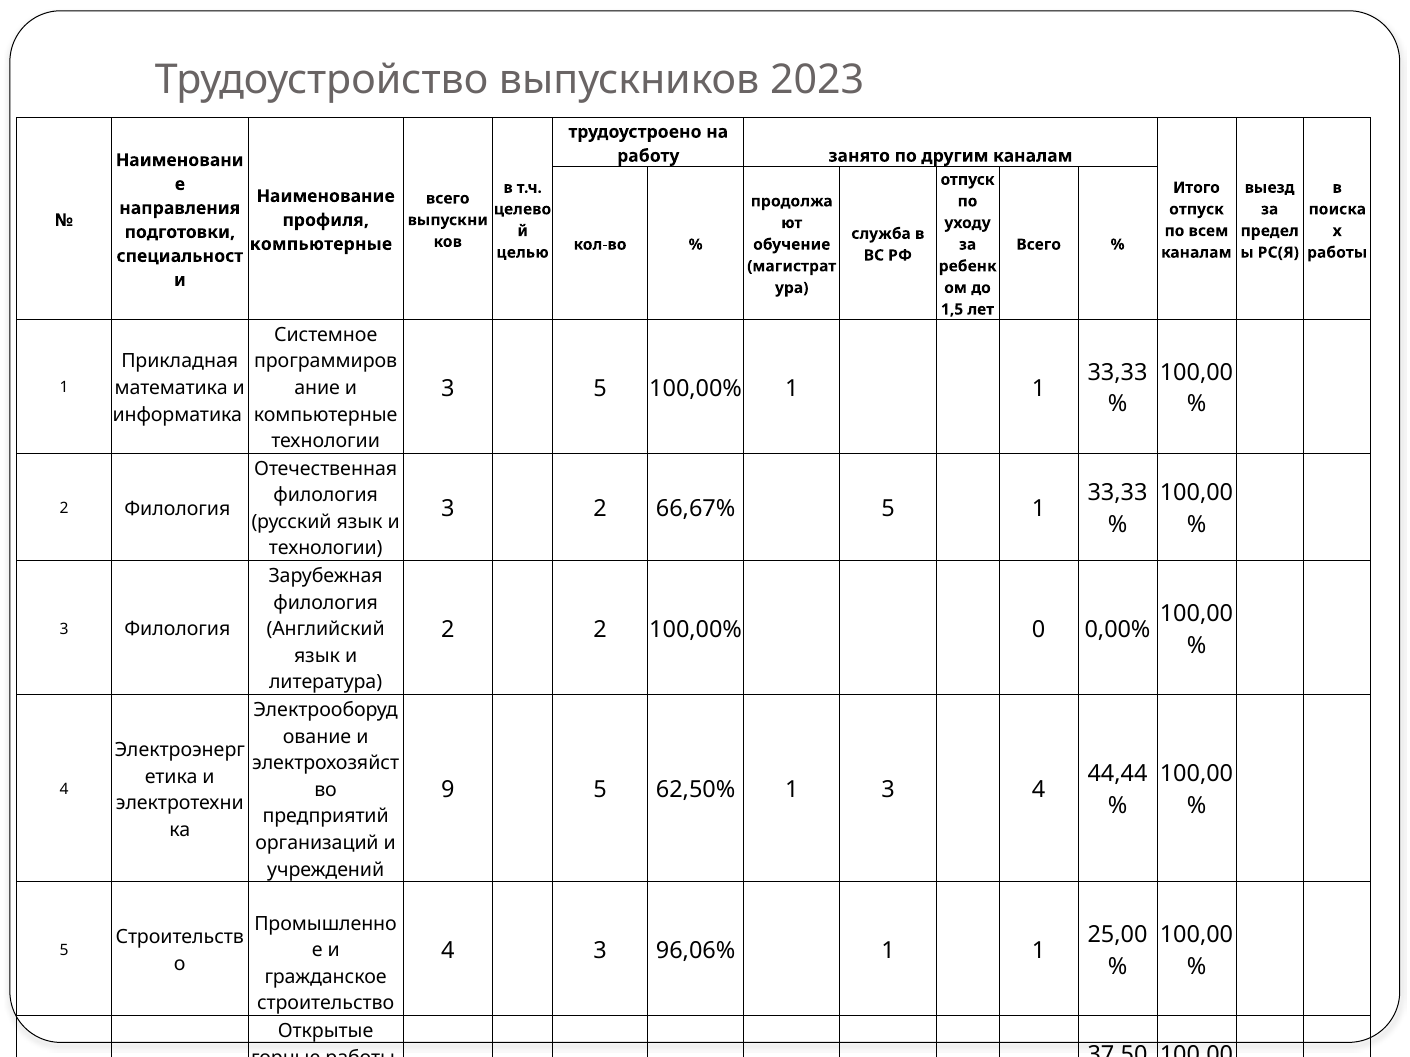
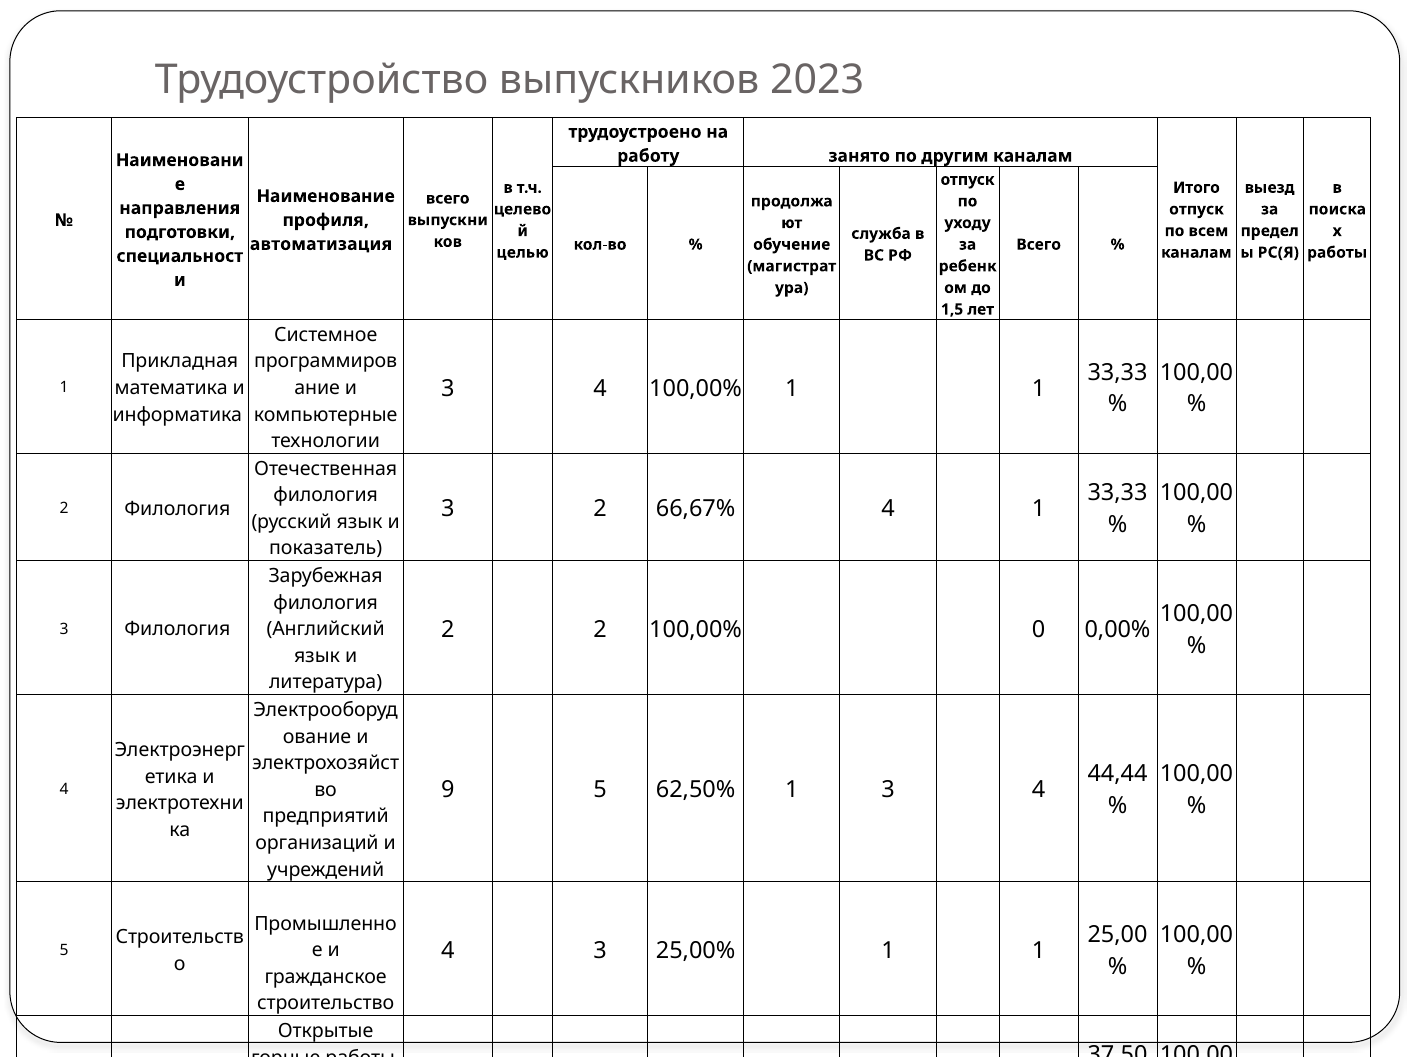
компьютерные at (321, 244): компьютерные -> автоматизация
5 at (600, 388): 5 -> 4
66,67% 5: 5 -> 4
технологии at (326, 549): технологии -> показатель
96,06%: 96,06% -> 25,00%
